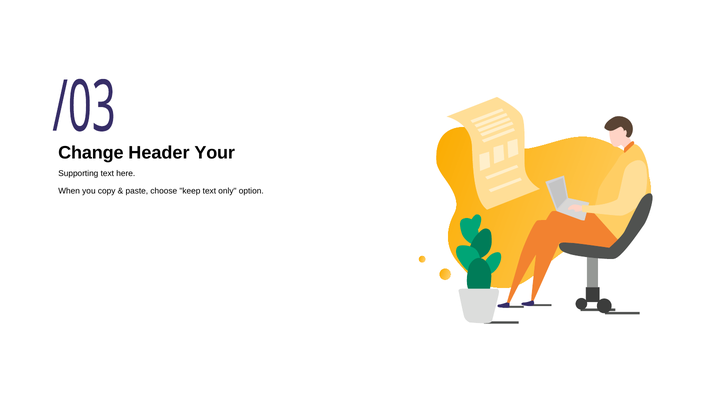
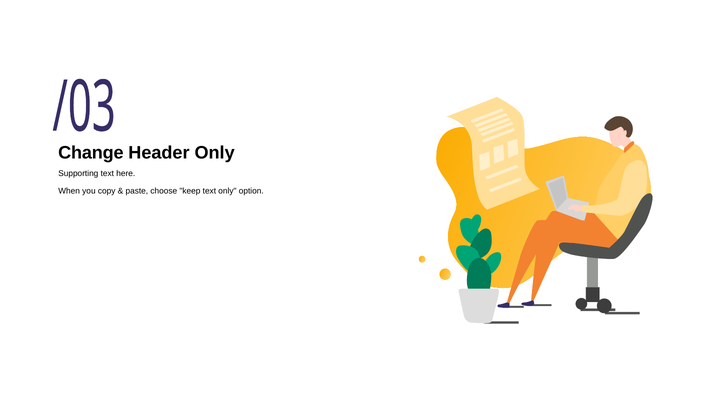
Header Your: Your -> Only
